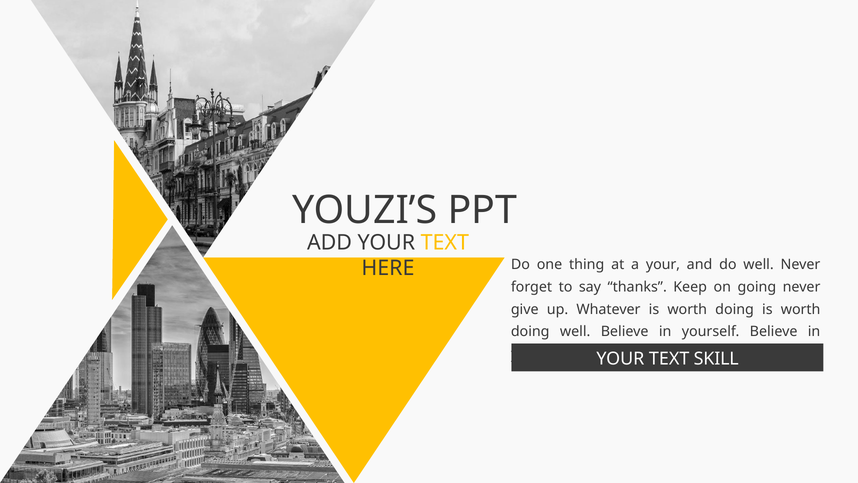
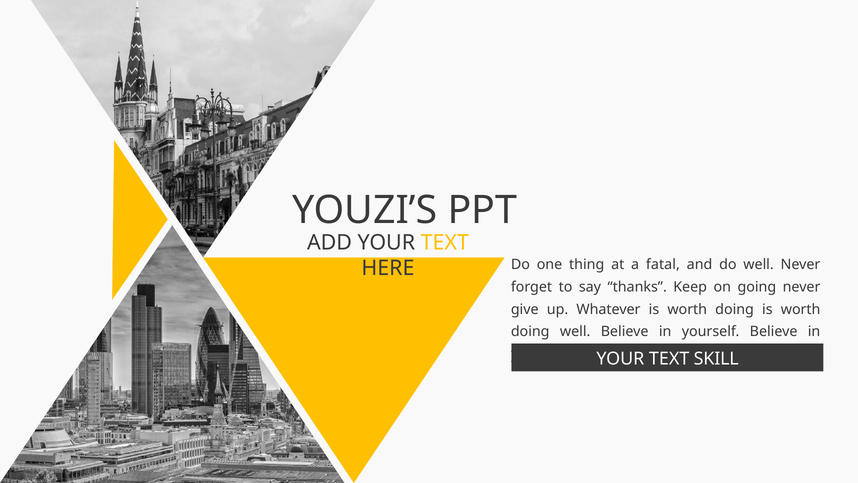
a your: your -> fatal
